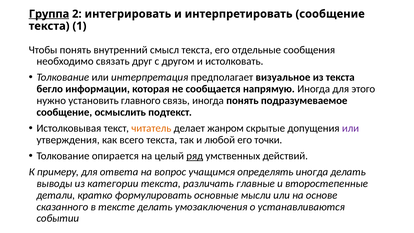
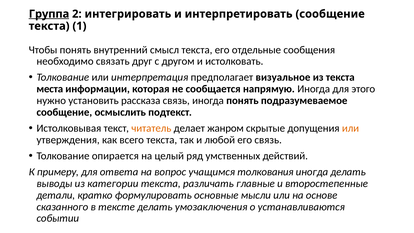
бегло: бегло -> места
главного: главного -> рассказа
или at (351, 128) colour: purple -> orange
его точки: точки -> связь
ряд underline: present -> none
определять: определять -> толкования
